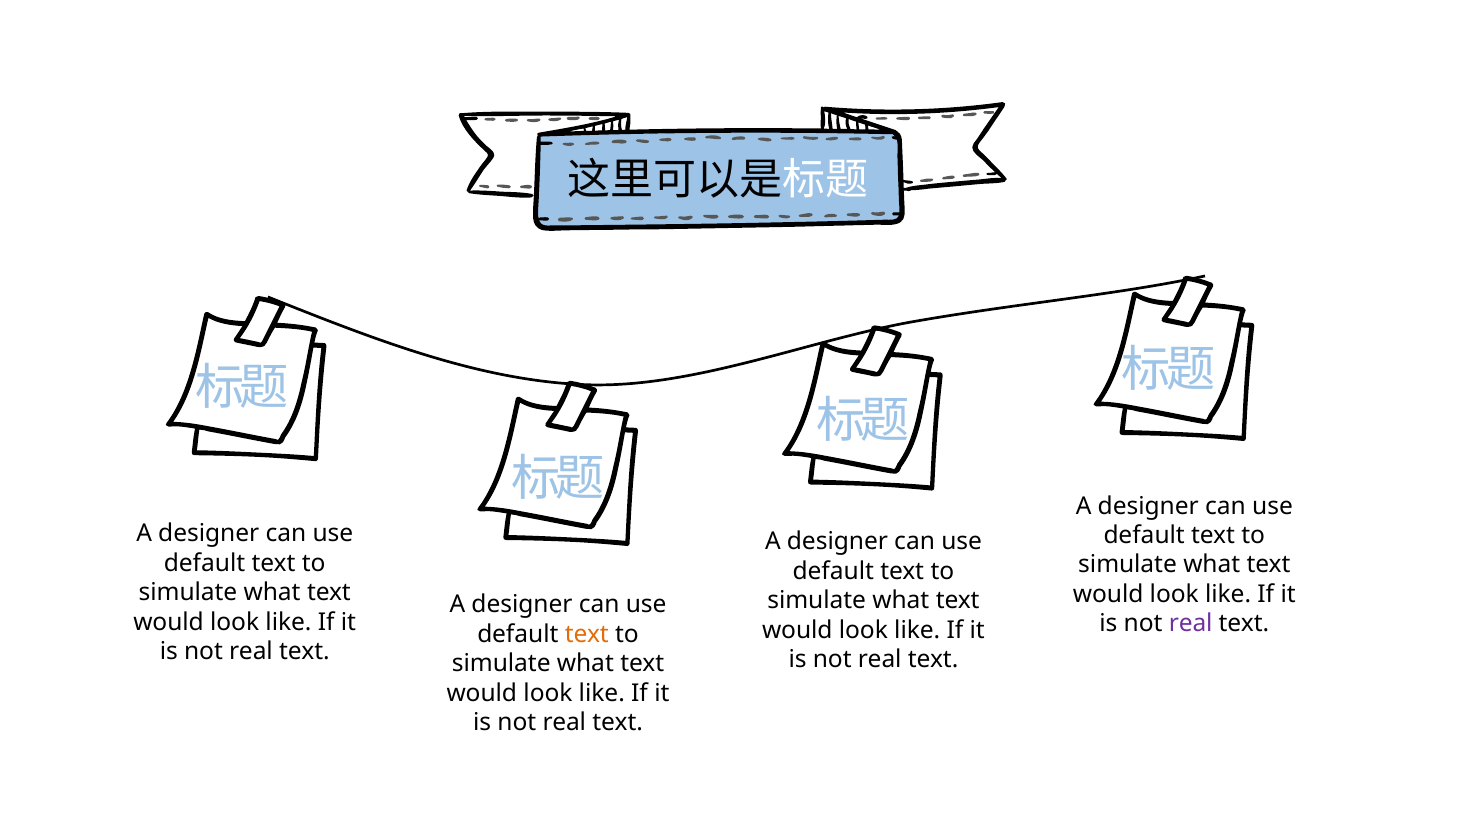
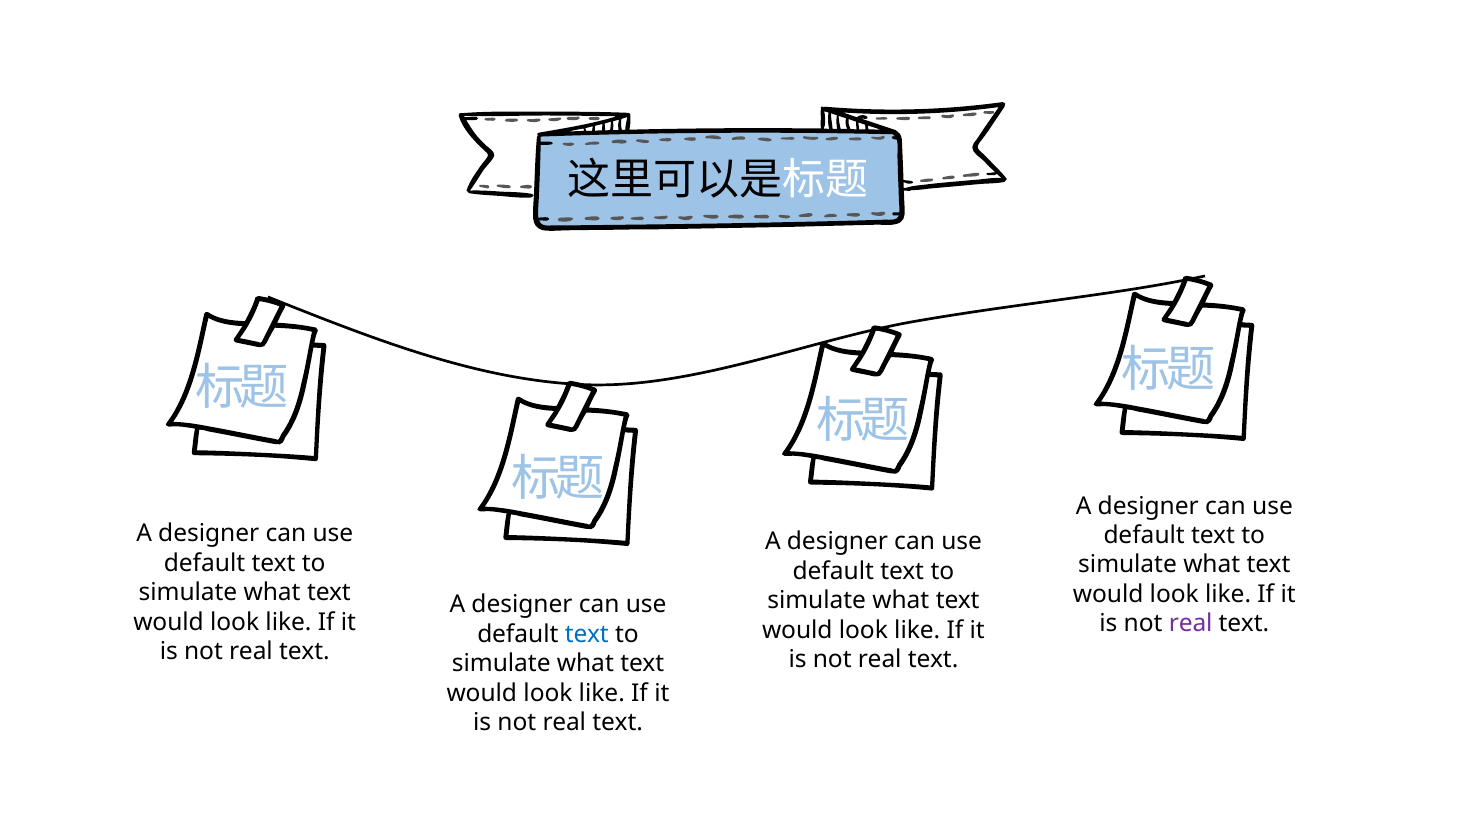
text at (587, 634) colour: orange -> blue
